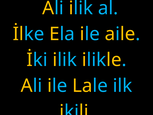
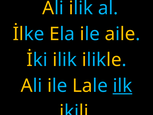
ilk underline: none -> present
